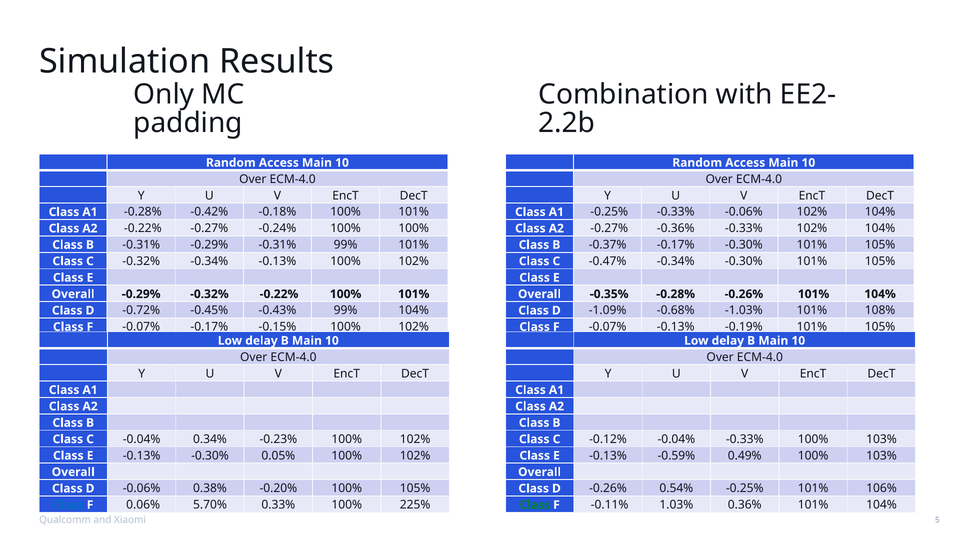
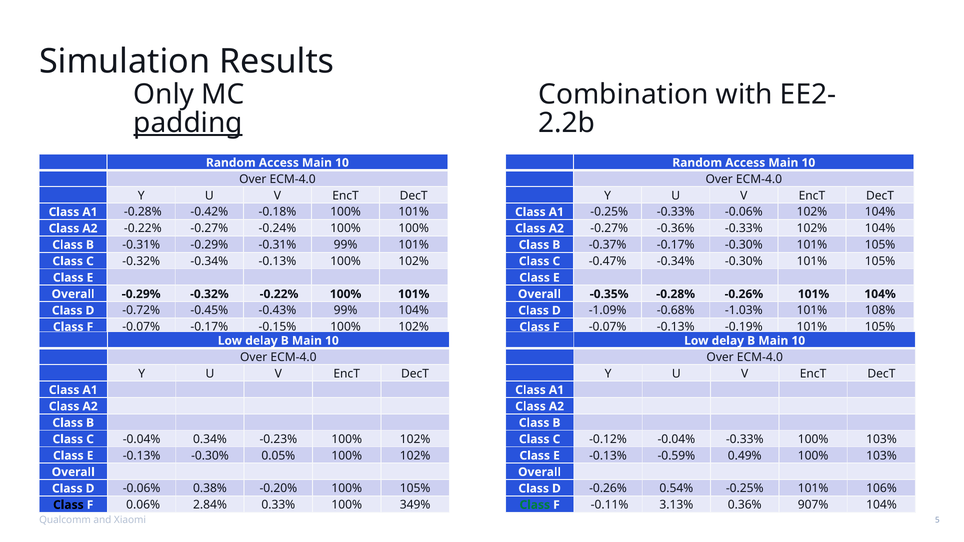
padding underline: none -> present
Class at (68, 505) colour: blue -> black
5.70%: 5.70% -> 2.84%
225%: 225% -> 349%
1.03%: 1.03% -> 3.13%
0.36% 101%: 101% -> 907%
